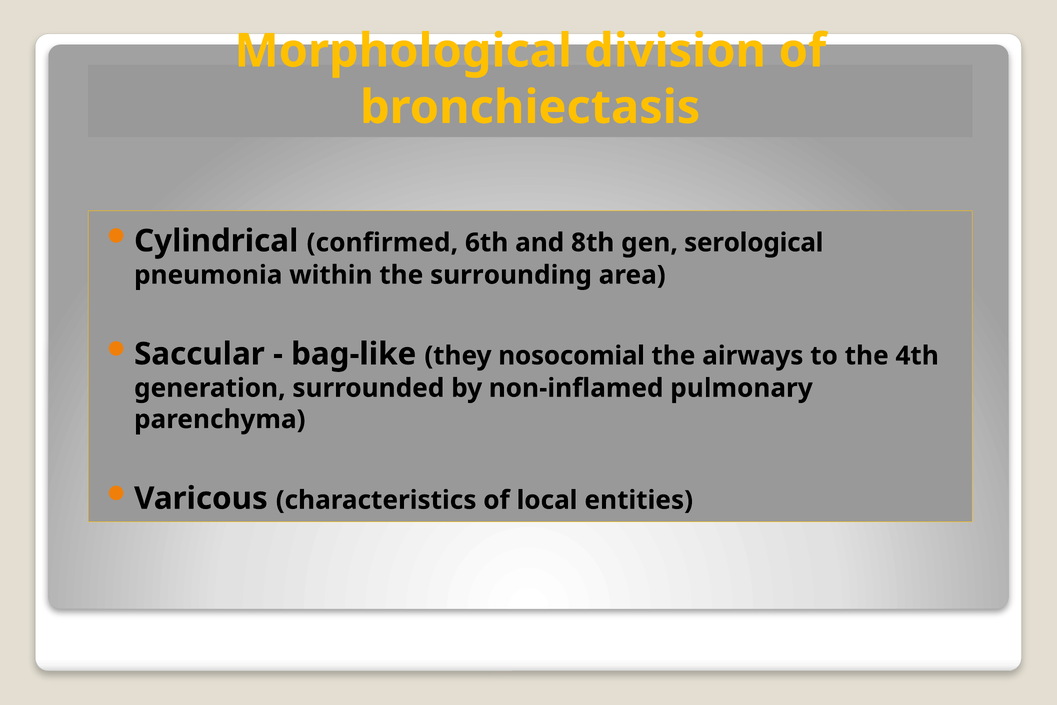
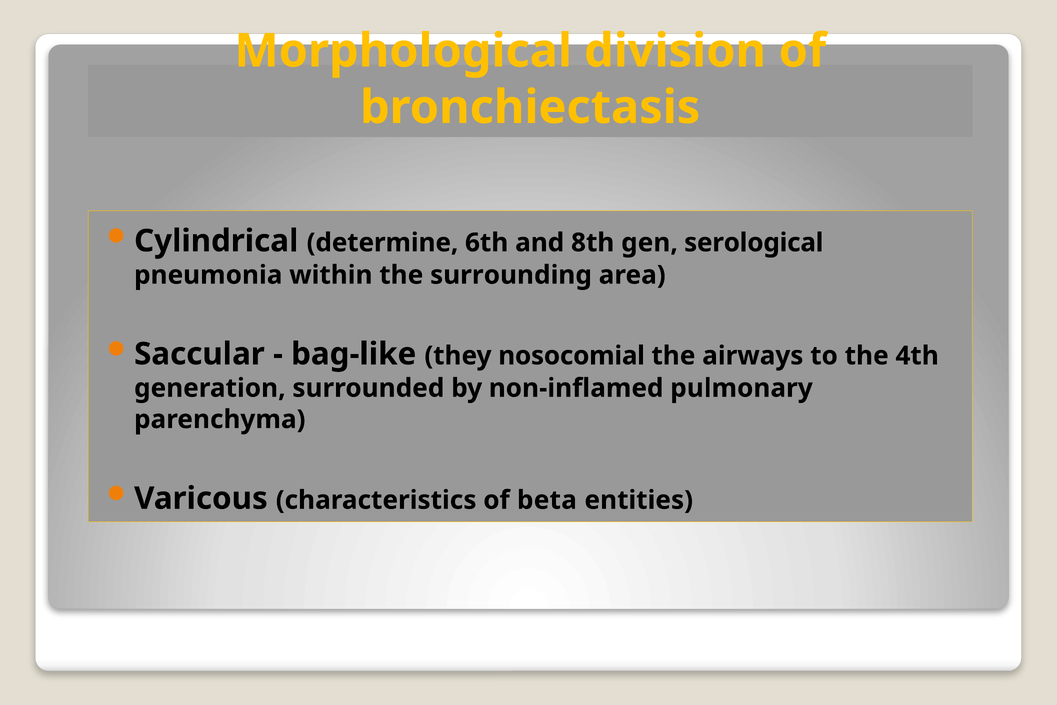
confirmed: confirmed -> determine
local: local -> beta
